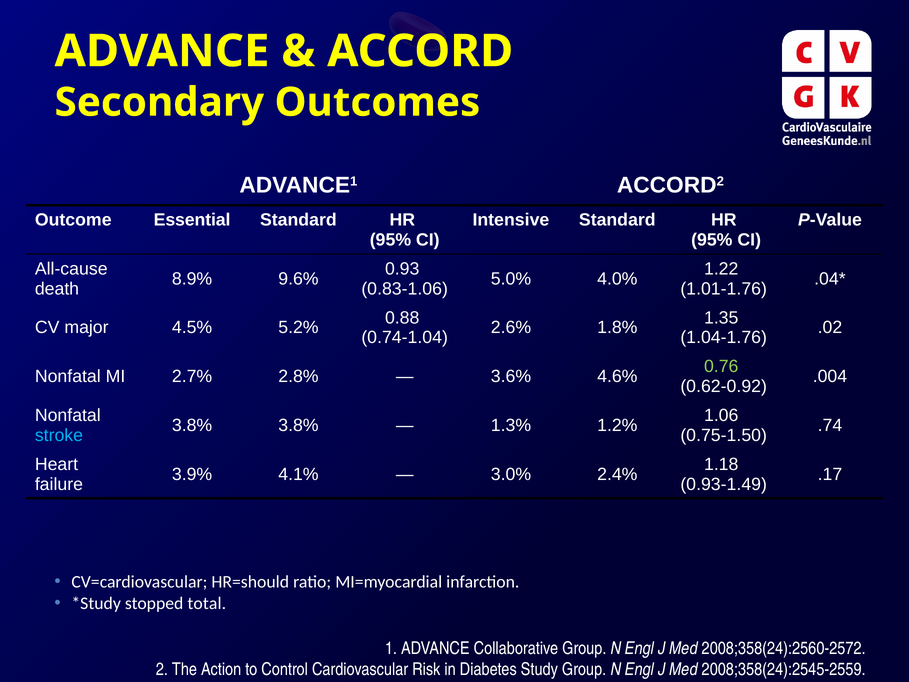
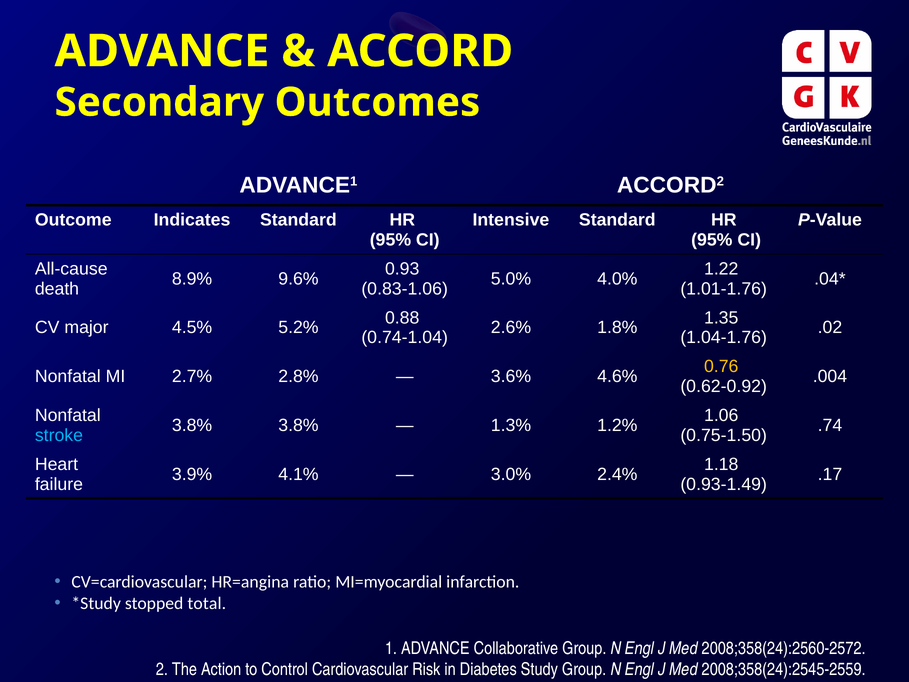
Essential: Essential -> Indicates
0.76 colour: light green -> yellow
HR=should: HR=should -> HR=angina
